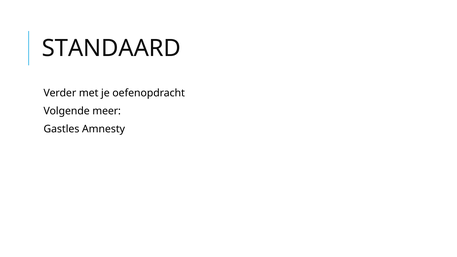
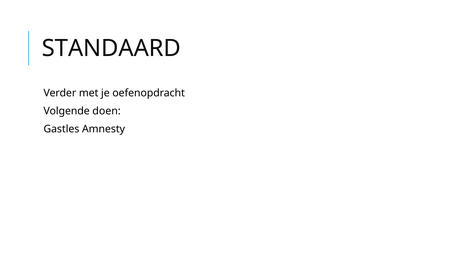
meer: meer -> doen
